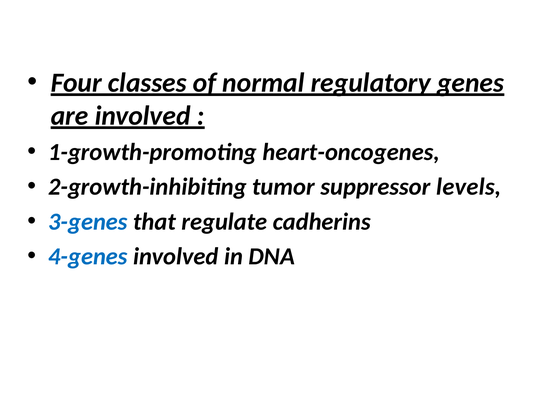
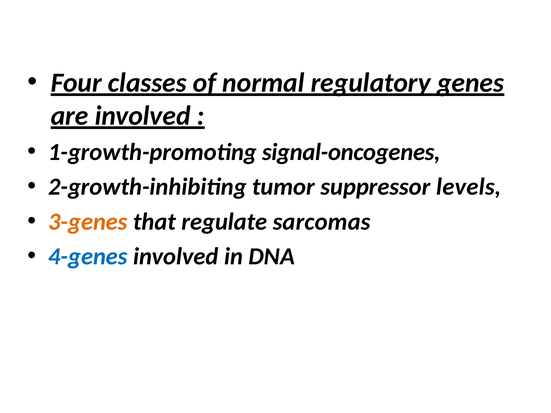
heart-oncogenes: heart-oncogenes -> signal-oncogenes
3-genes colour: blue -> orange
cadherins: cadherins -> sarcomas
